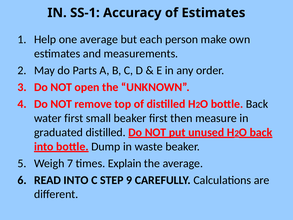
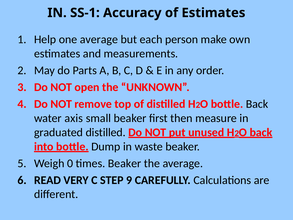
water first: first -> axis
7: 7 -> 0
times Explain: Explain -> Beaker
READ INTO: INTO -> VERY
